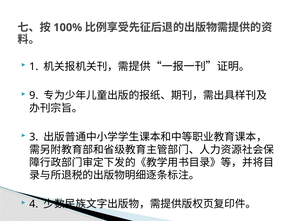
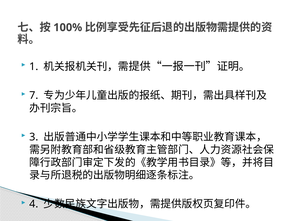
9: 9 -> 7
